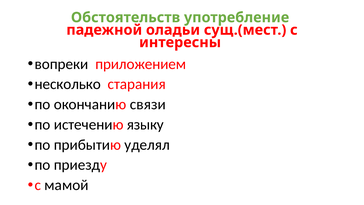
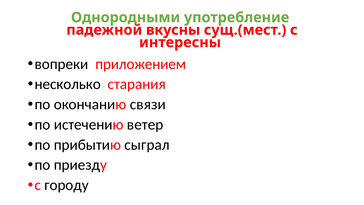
Обстоятельств: Обстоятельств -> Однородными
оладьи: оладьи -> вкусны
языку: языку -> ветер
уделял: уделял -> сыграл
мамой: мамой -> городу
